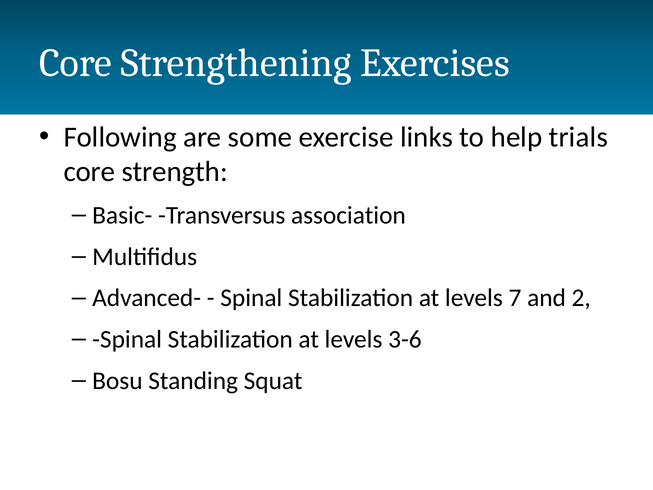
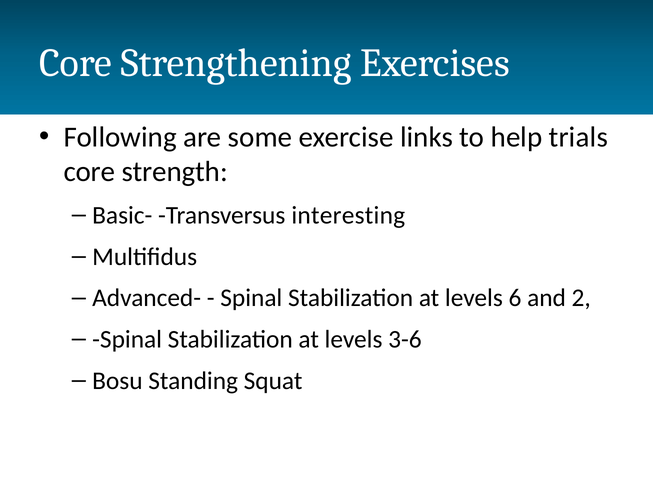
association: association -> interesting
7: 7 -> 6
